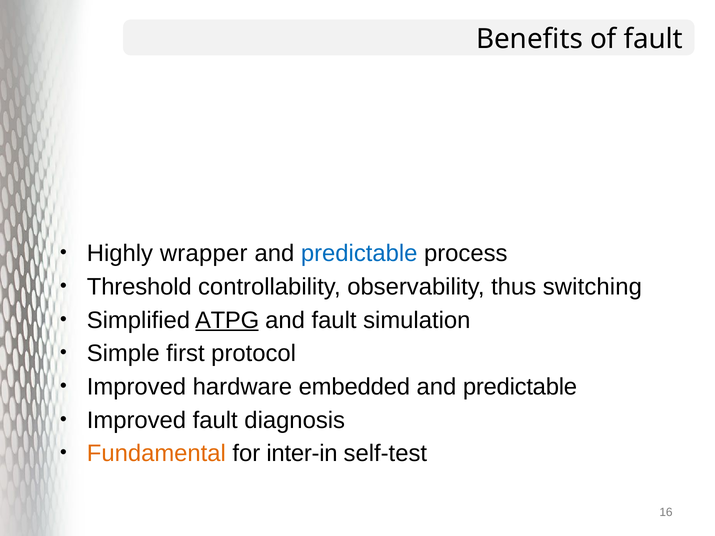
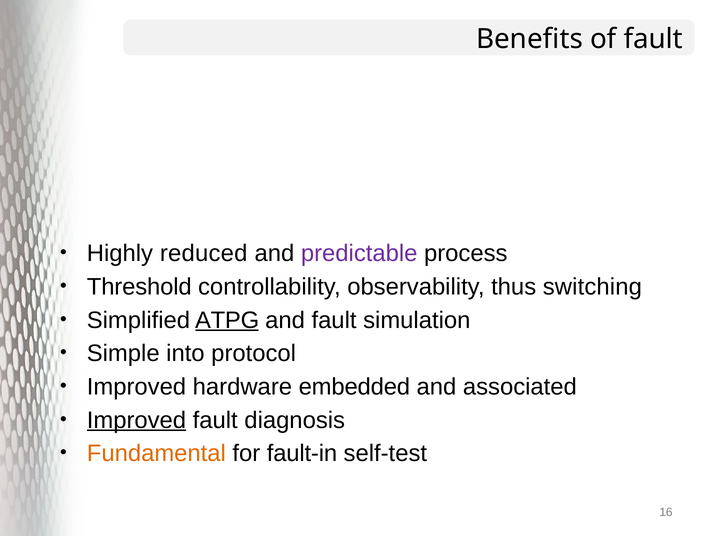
wrapper: wrapper -> reduced
predictable at (359, 254) colour: blue -> purple
first: first -> into
predictable at (520, 387): predictable -> associated
Improved at (136, 420) underline: none -> present
inter-in: inter-in -> fault-in
